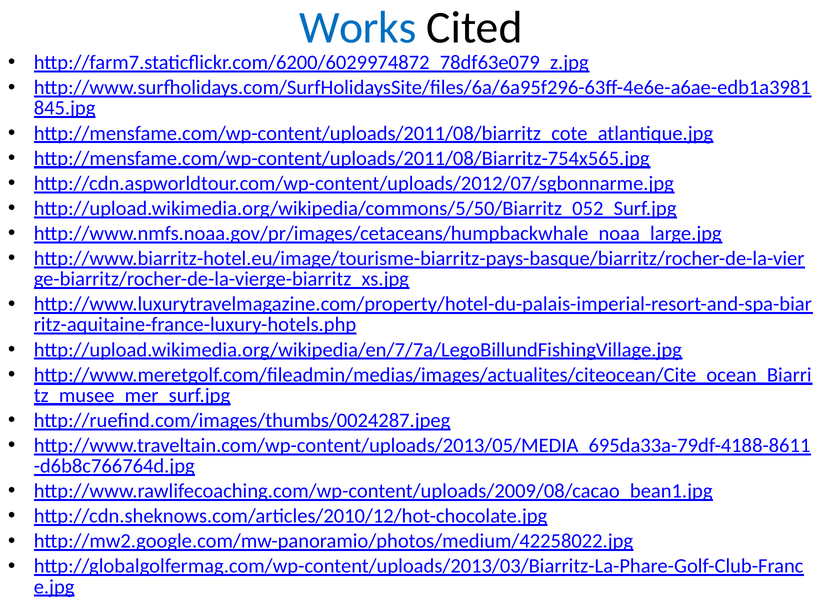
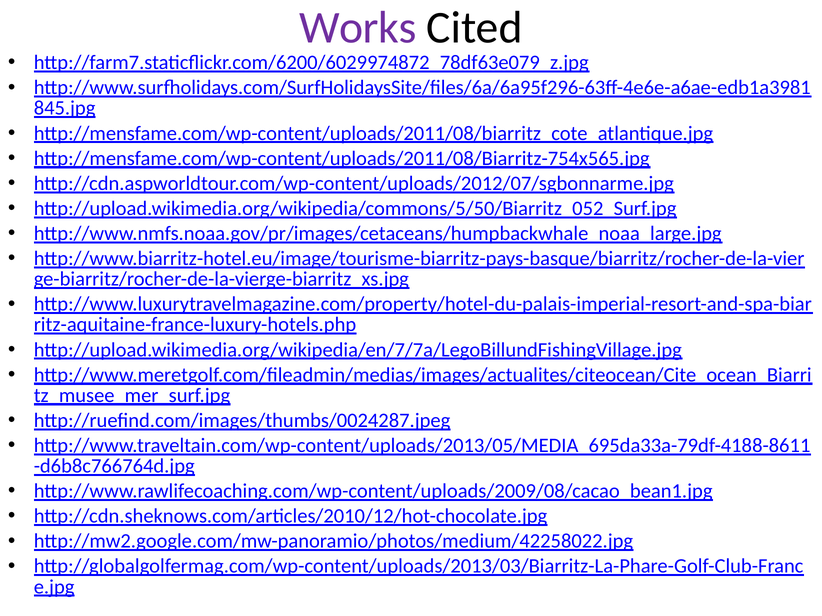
Works colour: blue -> purple
